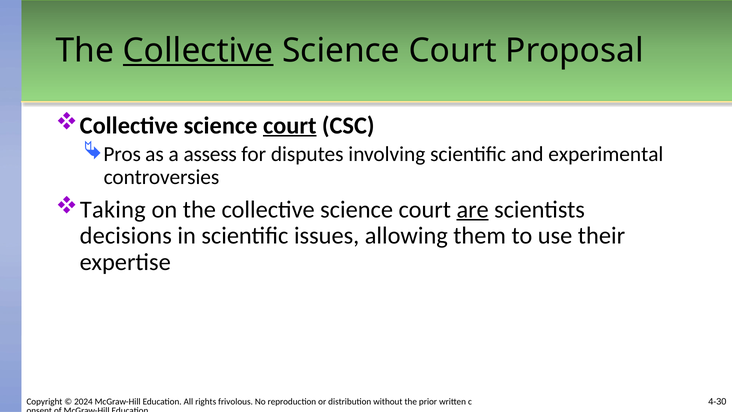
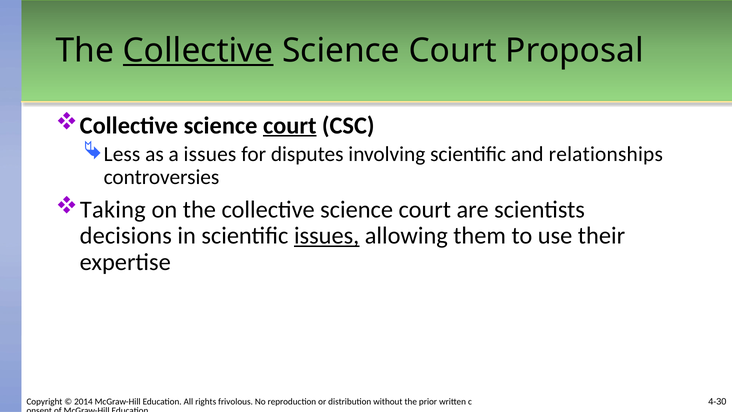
Pros: Pros -> Less
a assess: assess -> issues
experimental: experimental -> relationships
are underline: present -> none
issues at (327, 236) underline: none -> present
2024: 2024 -> 2014
